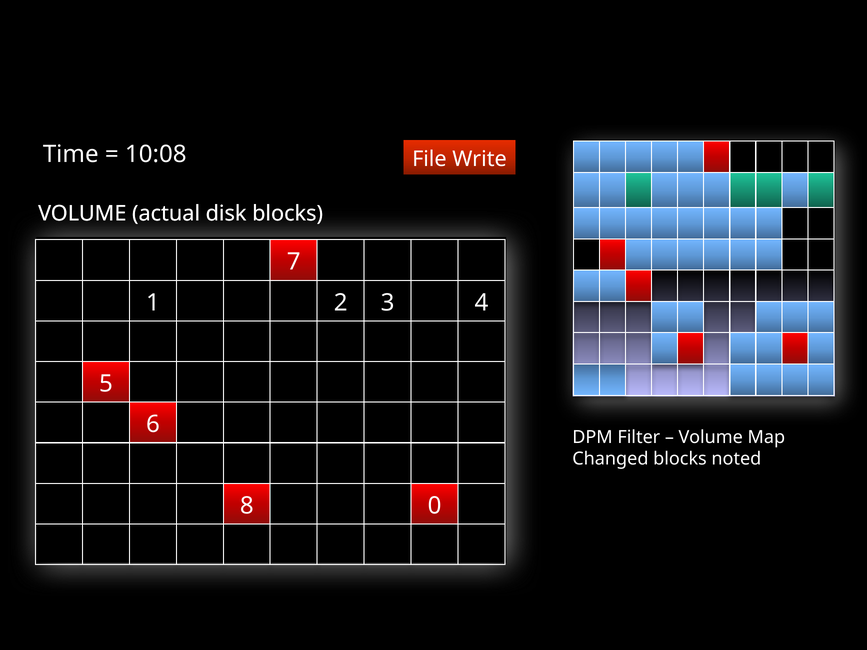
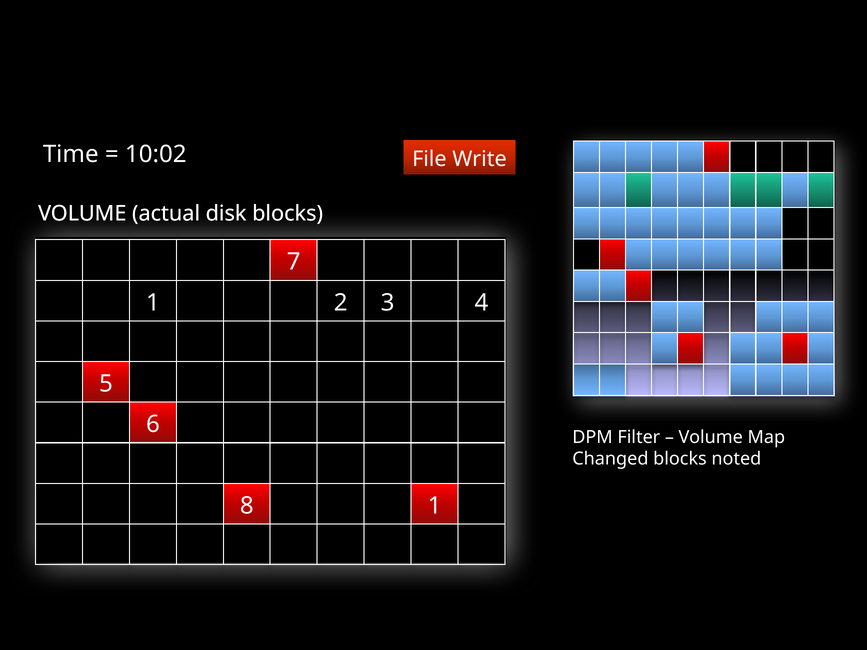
10:08: 10:08 -> 10:02
8 0: 0 -> 1
